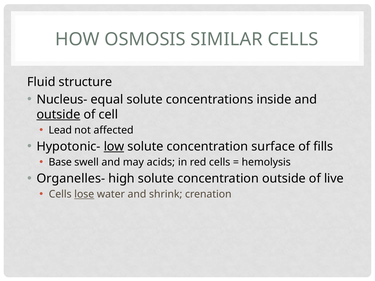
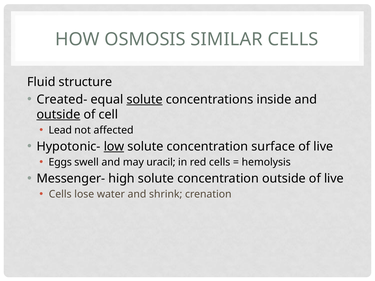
Nucleus-: Nucleus- -> Created-
solute at (145, 100) underline: none -> present
fills at (323, 147): fills -> live
Base: Base -> Eggs
acids: acids -> uracil
Organelles-: Organelles- -> Messenger-
lose underline: present -> none
